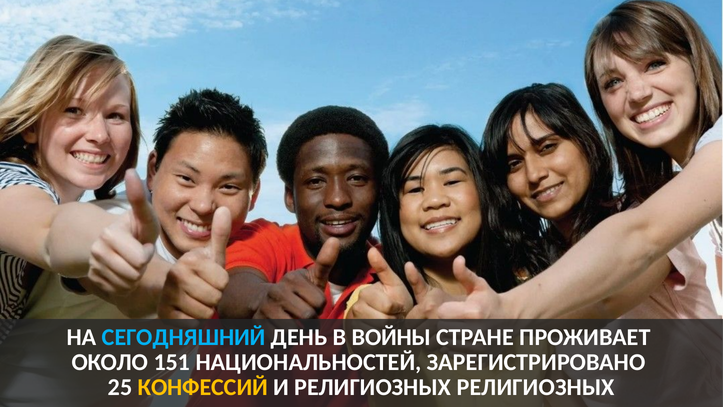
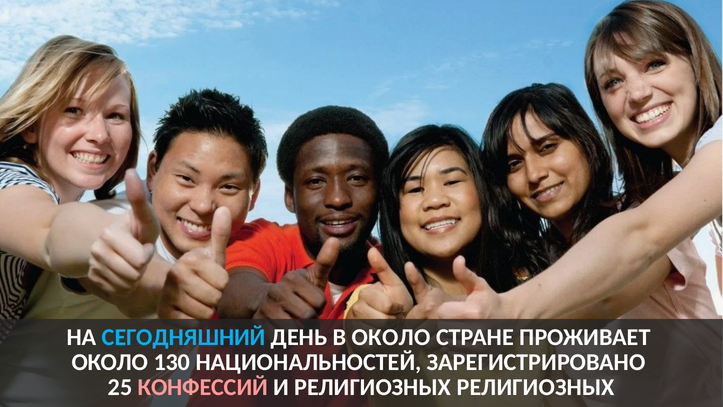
В ВОЙНЫ: ВОЙНЫ -> ОКОЛО
151: 151 -> 130
КОНФЕССИЙ colour: yellow -> pink
